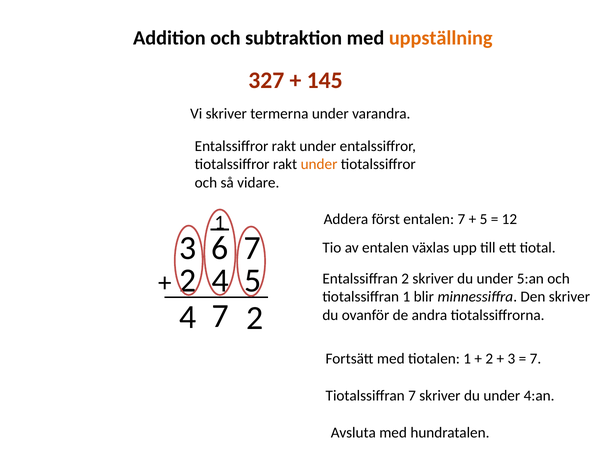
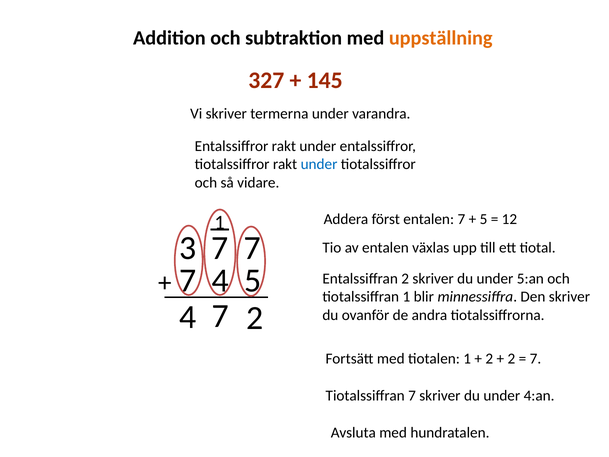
under at (319, 164) colour: orange -> blue
3 6: 6 -> 7
2 at (188, 281): 2 -> 7
3 at (511, 359): 3 -> 2
